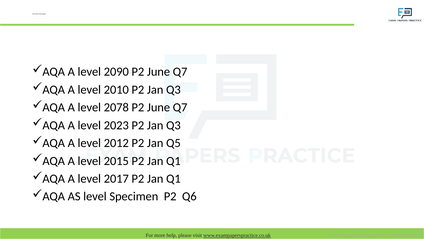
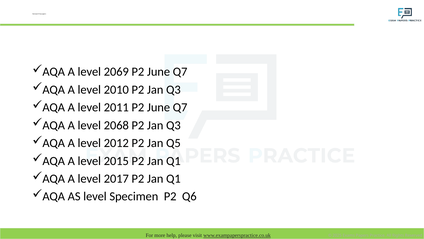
2090: 2090 -> 2069
2078: 2078 -> 2011
2023: 2023 -> 2068
